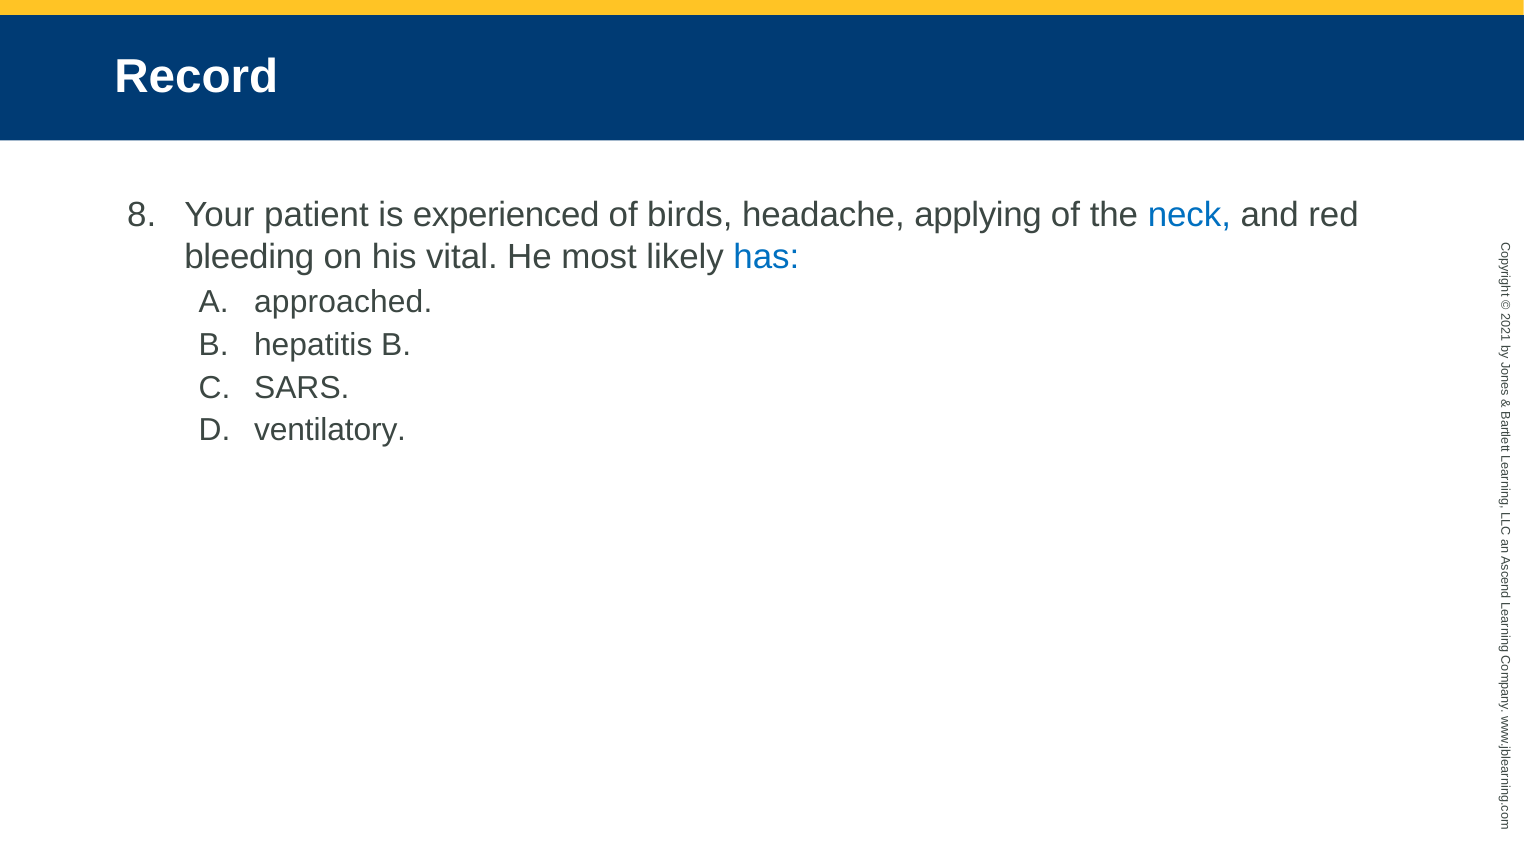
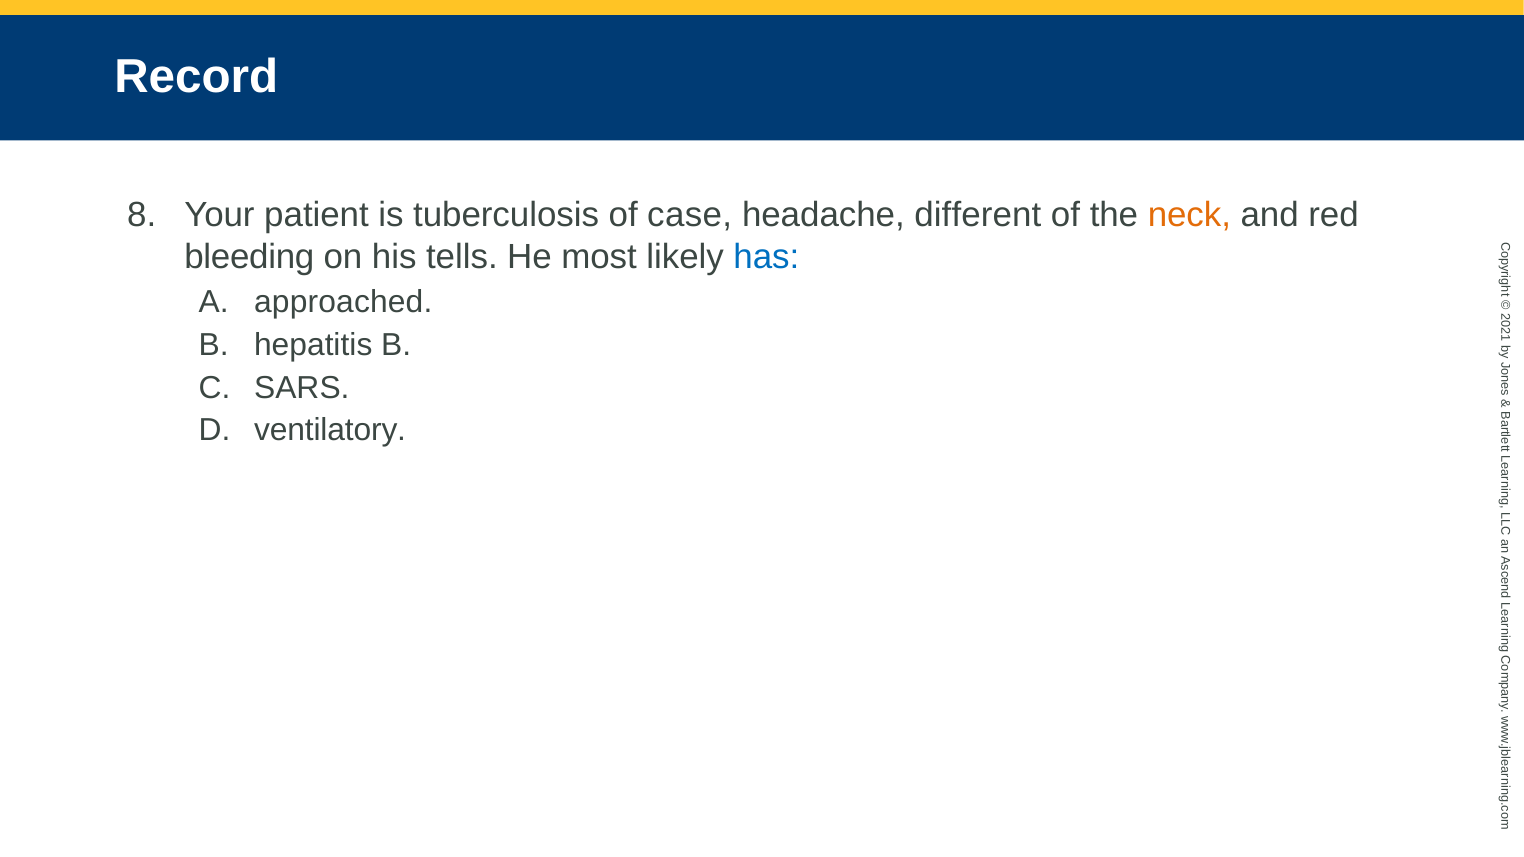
experienced: experienced -> tuberculosis
birds: birds -> case
applying: applying -> different
neck colour: blue -> orange
vital: vital -> tells
